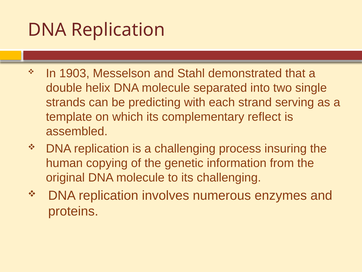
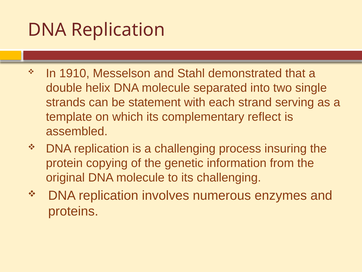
1903: 1903 -> 1910
predicting: predicting -> statement
human: human -> protein
